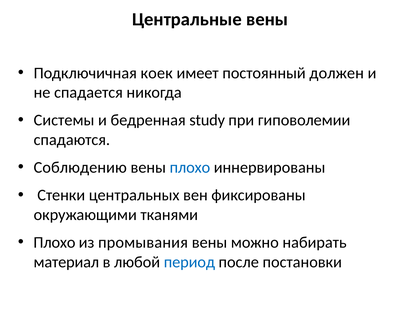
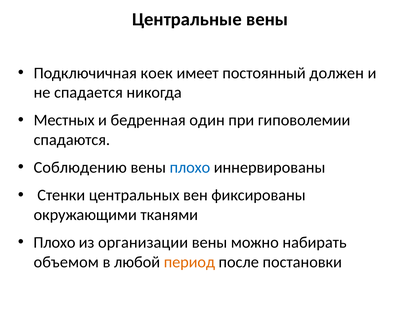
Системы: Системы -> Местных
study: study -> один
промывания: промывания -> организации
материал: материал -> объемом
период colour: blue -> orange
